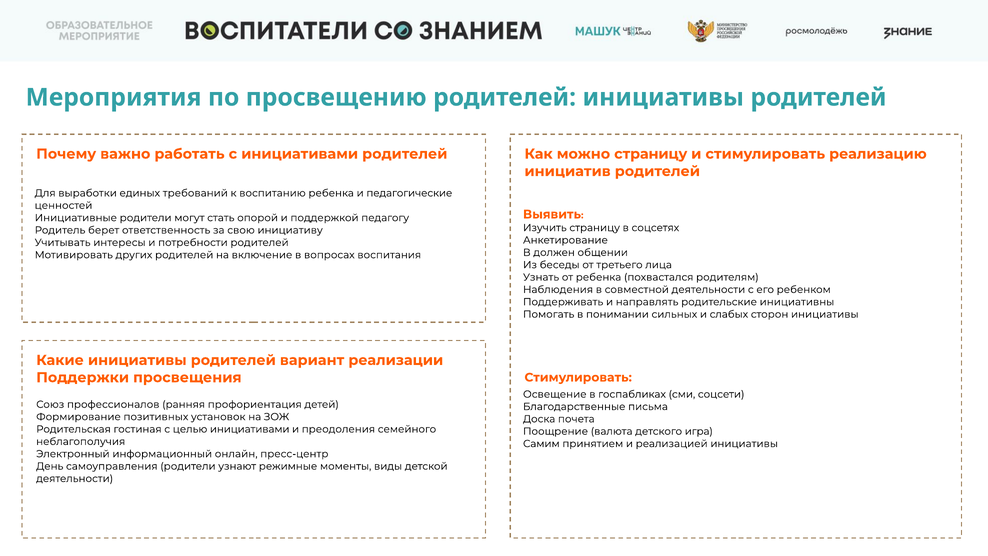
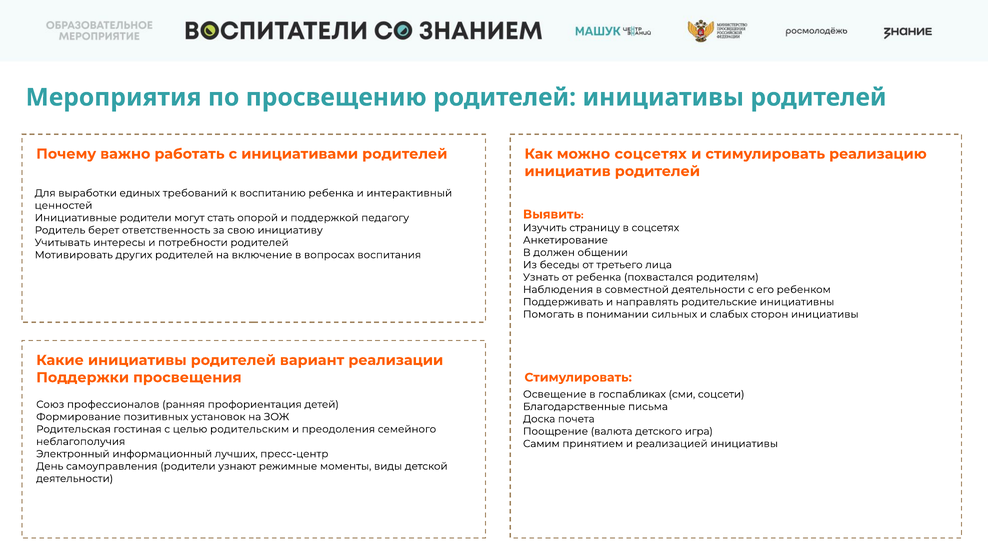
страницу at (651, 154): страницу -> соцсетях
педагогические: педагогические -> интерактивный
целью инициативами: инициативами -> родительским
онлайн: онлайн -> лучших
